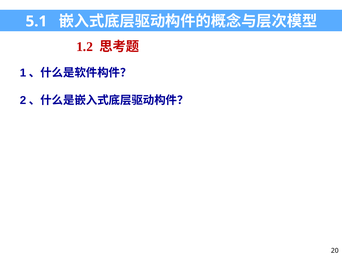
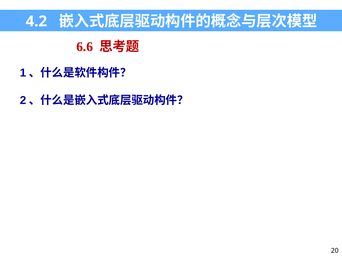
5.1: 5.1 -> 4.2
1.2: 1.2 -> 6.6
